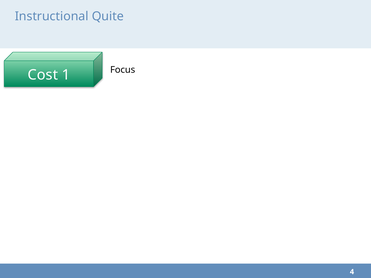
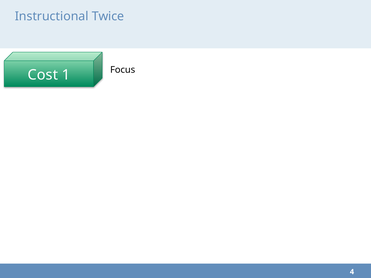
Quite: Quite -> Twice
